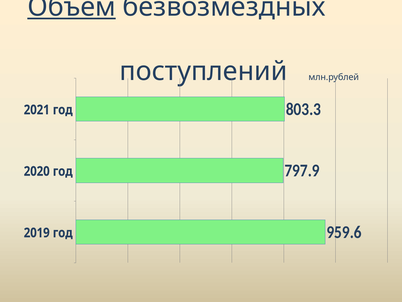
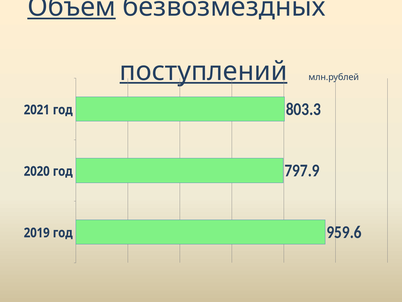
поступлений underline: none -> present
